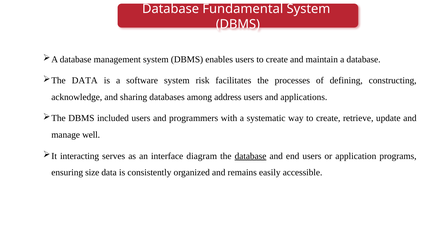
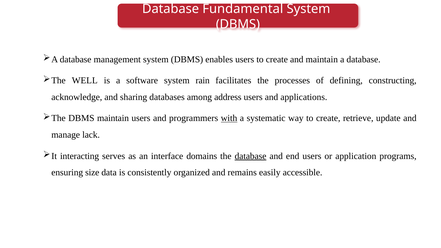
DATA at (85, 81): DATA -> WELL
risk: risk -> rain
DBMS included: included -> maintain
with underline: none -> present
well: well -> lack
diagram: diagram -> domains
